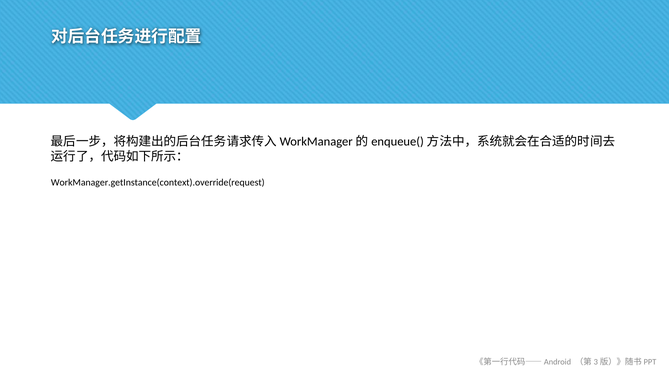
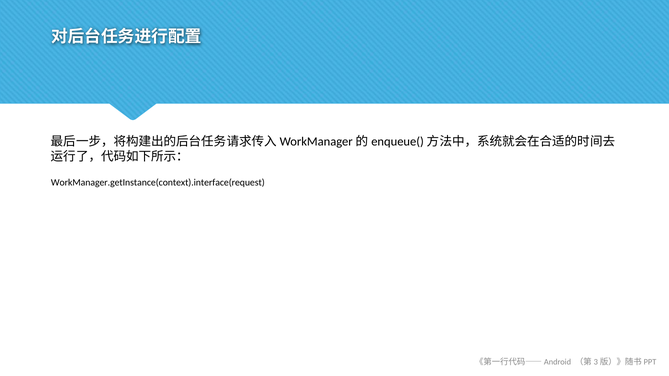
WorkManager.getInstance(context).override(request: WorkManager.getInstance(context).override(request -> WorkManager.getInstance(context).interface(request
